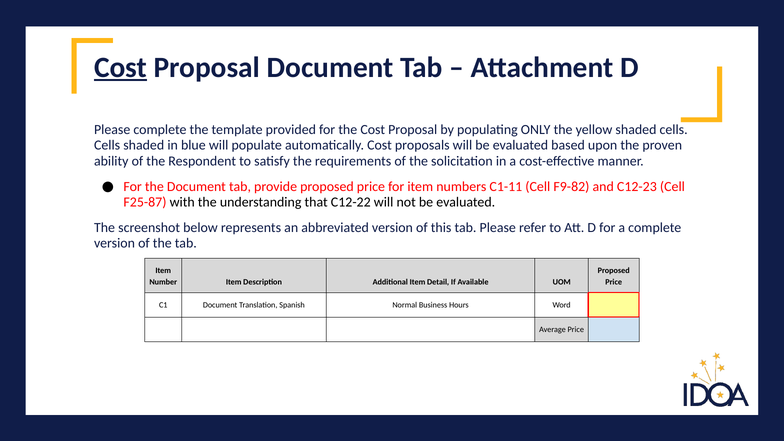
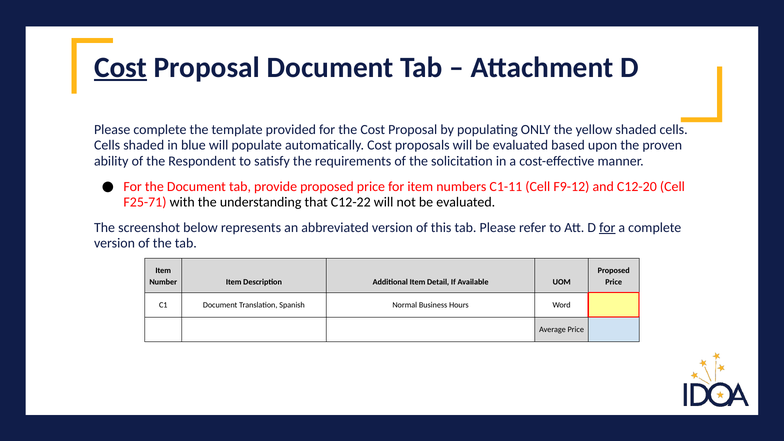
F9-82: F9-82 -> F9-12
C12-23: C12-23 -> C12-20
F25-87: F25-87 -> F25-71
for at (607, 228) underline: none -> present
